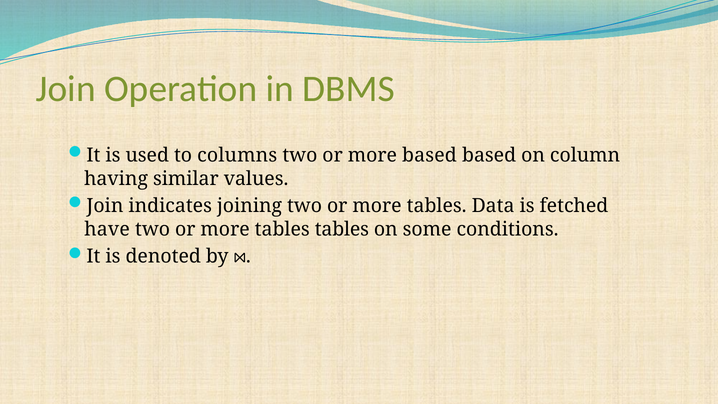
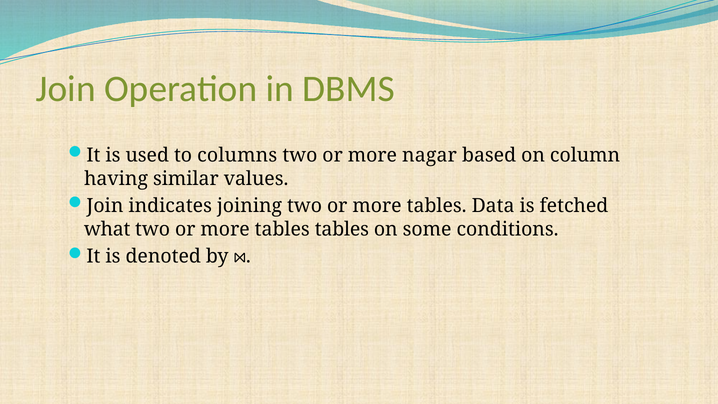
more based: based -> nagar
have: have -> what
